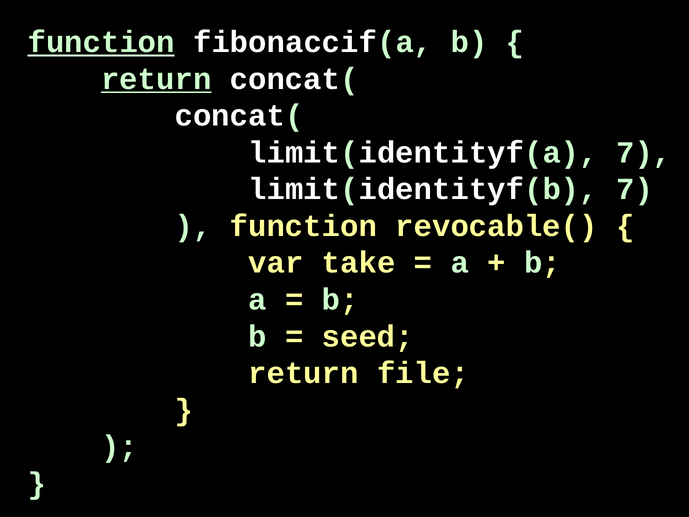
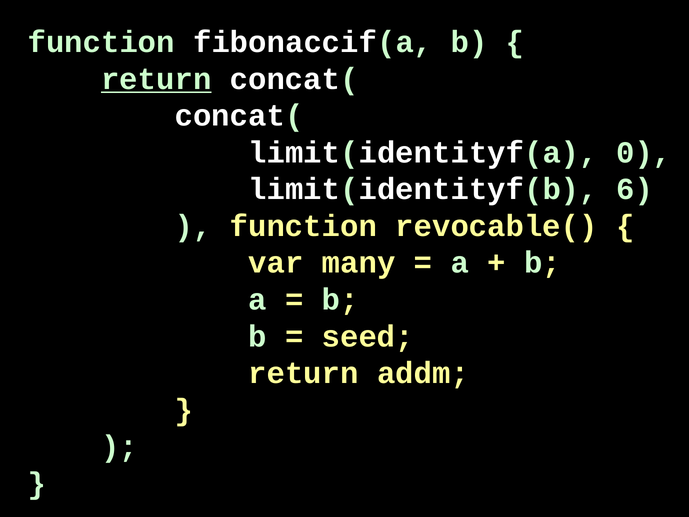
function at (101, 42) underline: present -> none
limit(identityf(a 7: 7 -> 0
limit(identityf(b 7: 7 -> 6
take: take -> many
file: file -> addm
